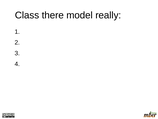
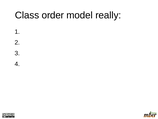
there: there -> order
